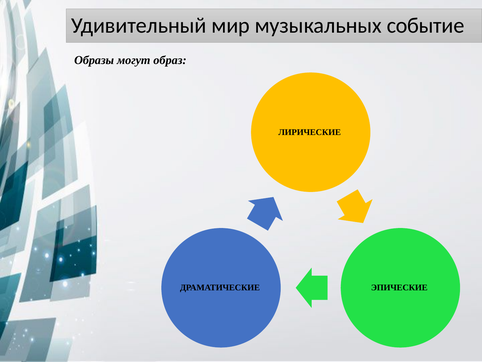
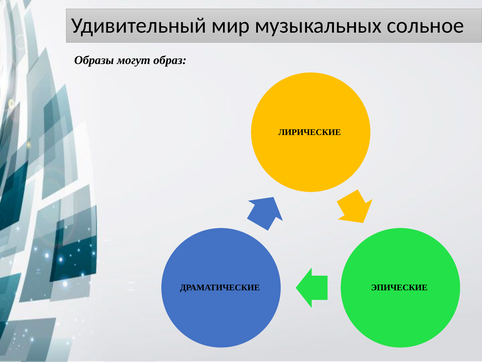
событие: событие -> сольное
